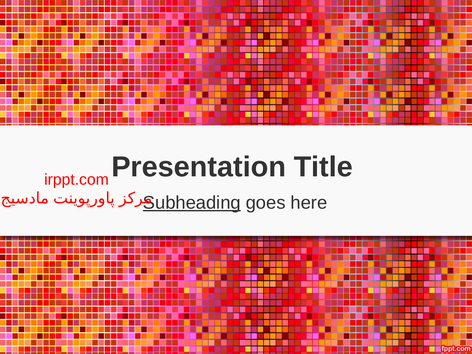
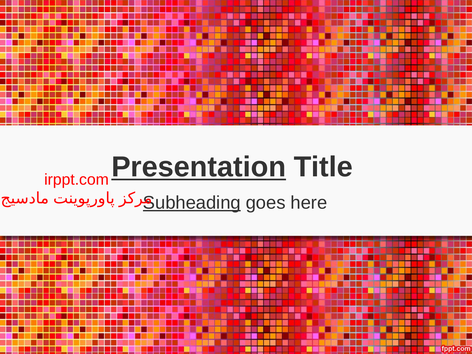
Presentation underline: none -> present
